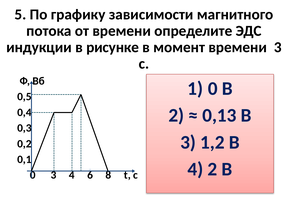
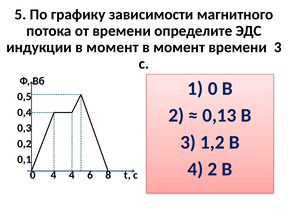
индукции в рисунке: рисунке -> момент
0 3: 3 -> 4
